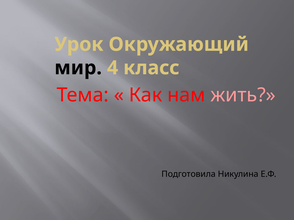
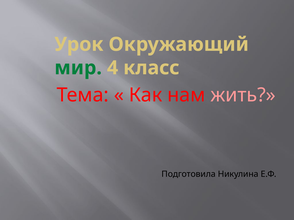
мир colour: black -> green
